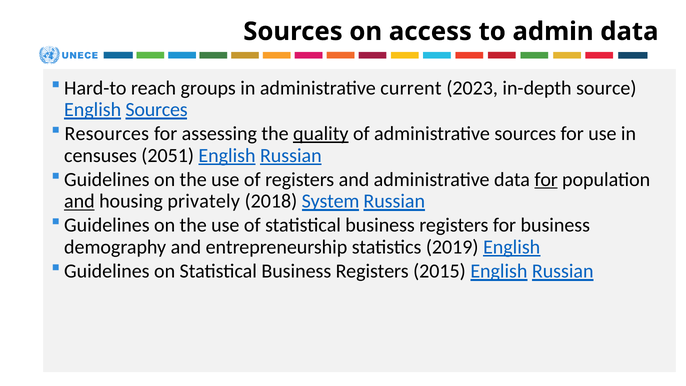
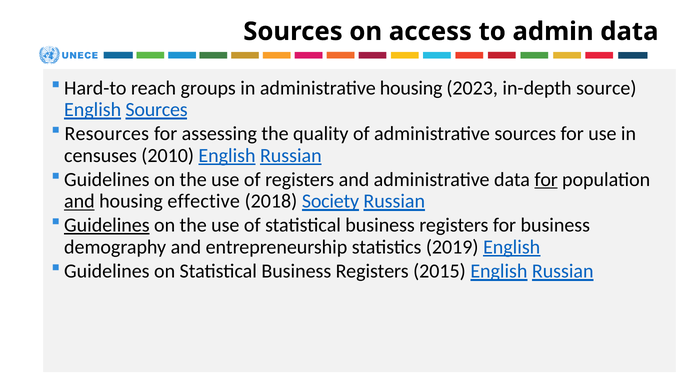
administrative current: current -> housing
quality underline: present -> none
2051: 2051 -> 2010
privately: privately -> effective
System: System -> Society
Guidelines at (107, 225) underline: none -> present
